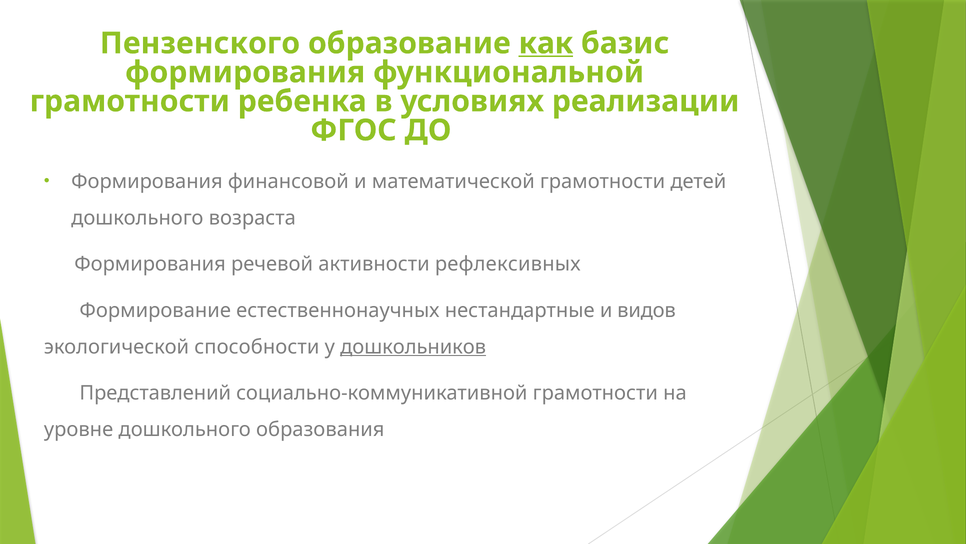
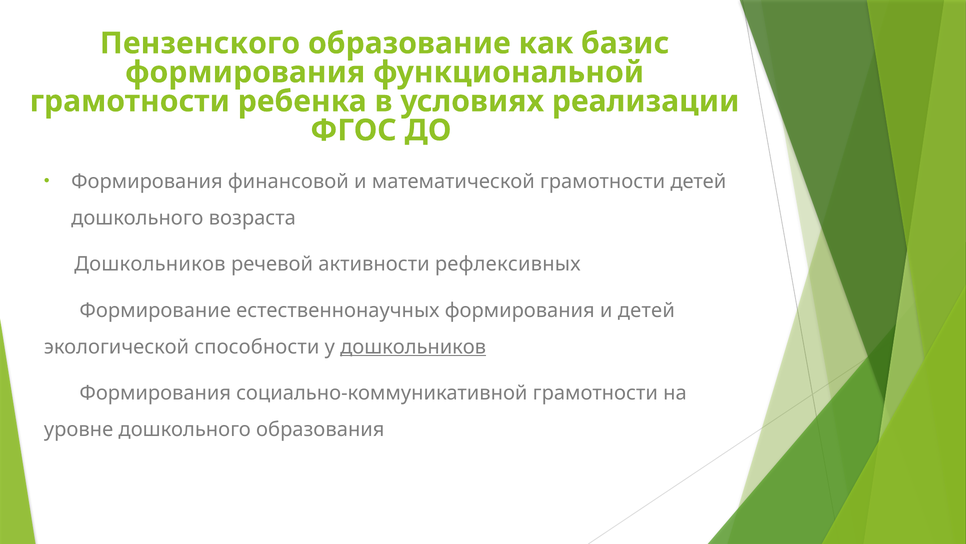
как underline: present -> none
Формирования at (150, 264): Формирования -> Дошкольников
естественнонаучных нестандартные: нестандартные -> формирования
и видов: видов -> детей
Представлений at (155, 393): Представлений -> Формирования
